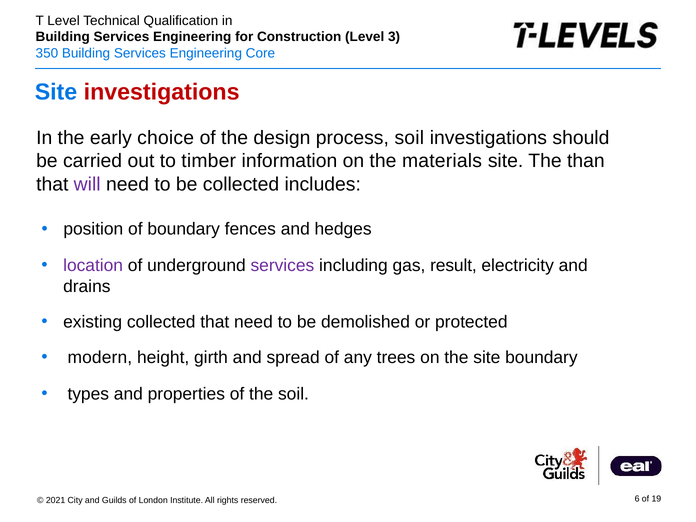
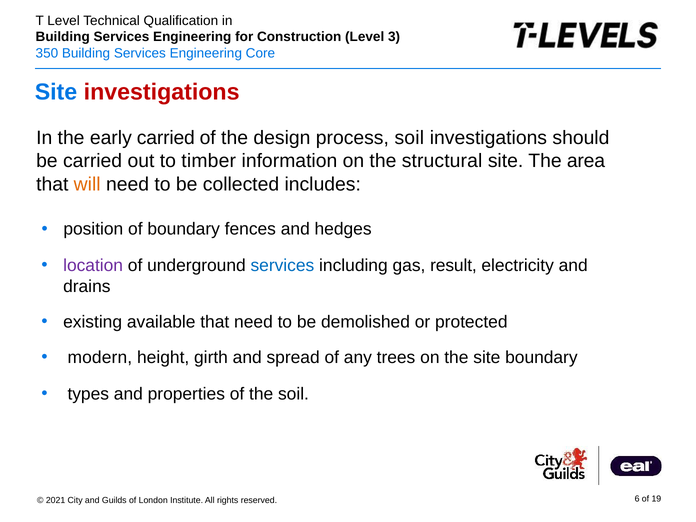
early choice: choice -> carried
materials: materials -> structural
than: than -> area
will colour: purple -> orange
services at (282, 265) colour: purple -> blue
existing collected: collected -> available
